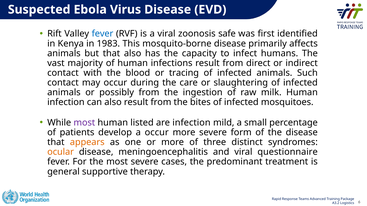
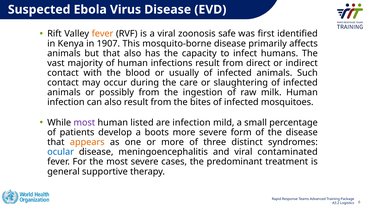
fever at (103, 34) colour: blue -> orange
1983: 1983 -> 1907
tracing: tracing -> usually
a occur: occur -> boots
ocular colour: orange -> blue
questionnaire: questionnaire -> contaminated
